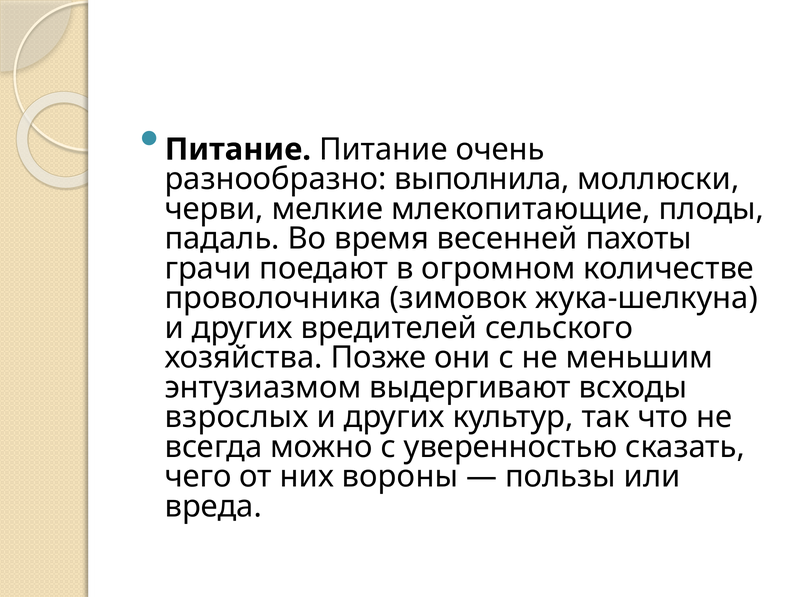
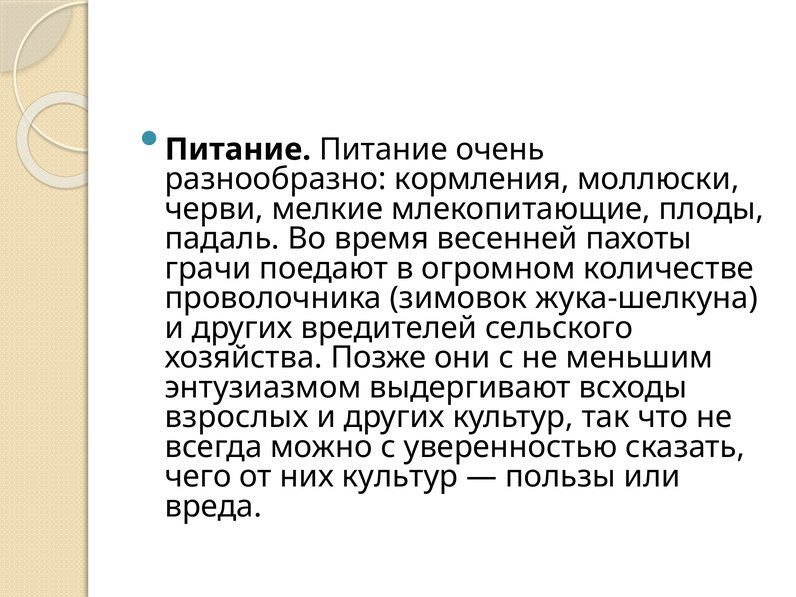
выполнила: выполнила -> кормления
них вороны: вороны -> культур
